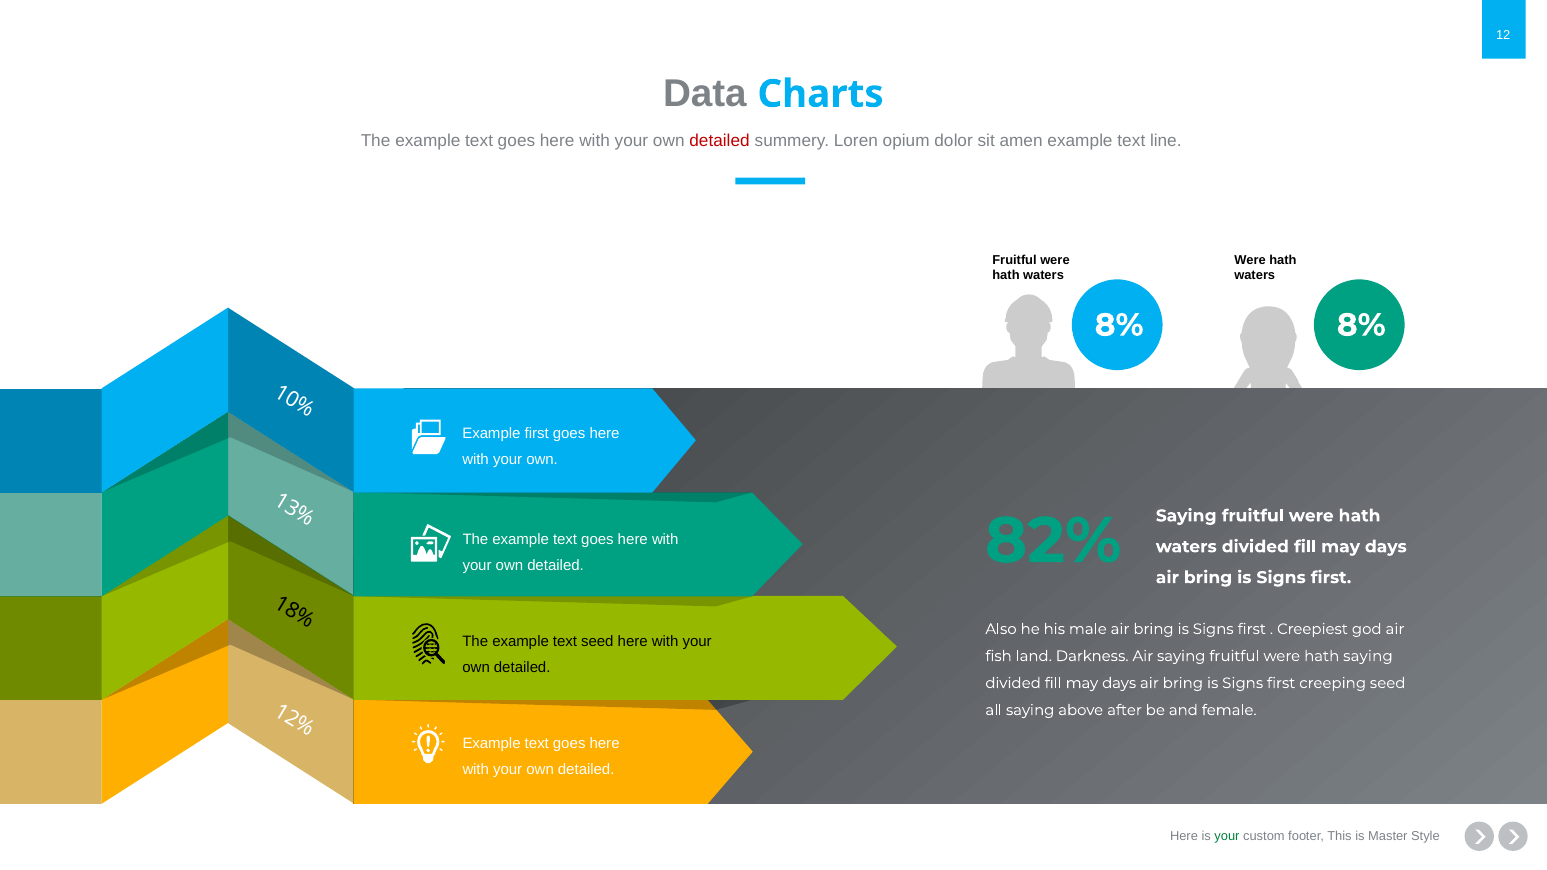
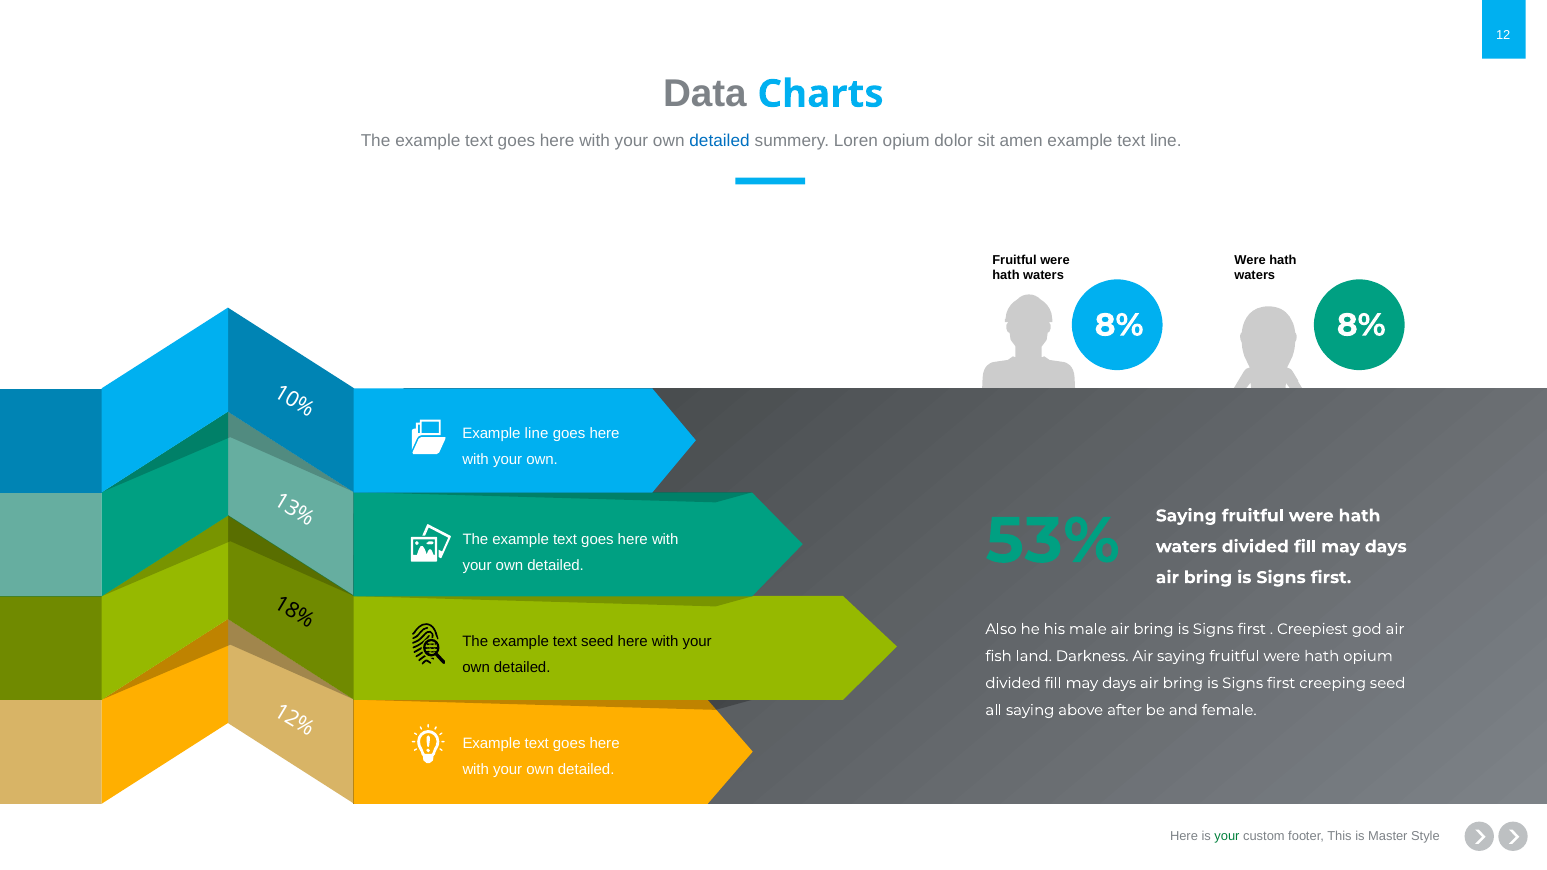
detailed at (720, 141) colour: red -> blue
Example first: first -> line
82%: 82% -> 53%
hath saying: saying -> opium
